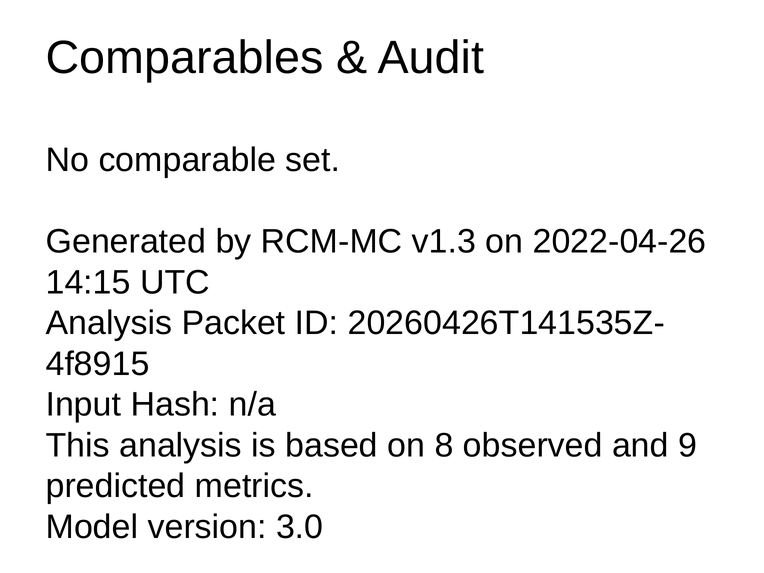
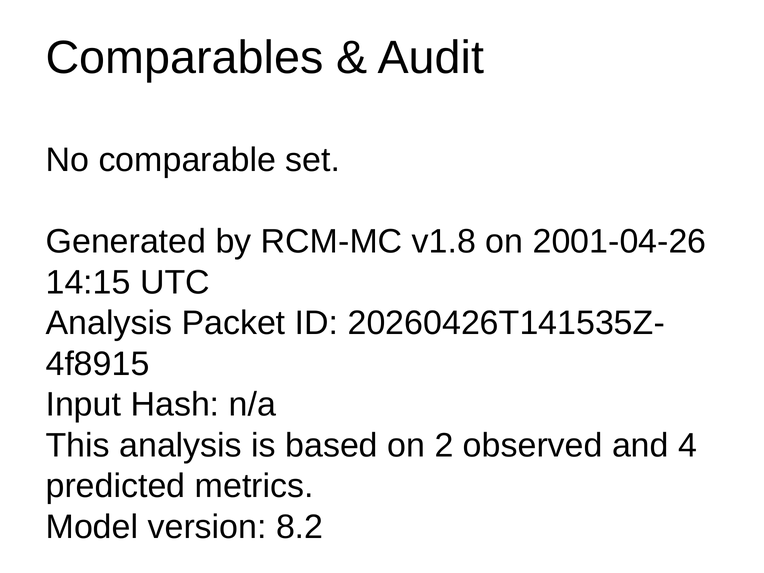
v1.3: v1.3 -> v1.8
2022-04-26: 2022-04-26 -> 2001-04-26
8: 8 -> 2
9: 9 -> 4
3.0: 3.0 -> 8.2
